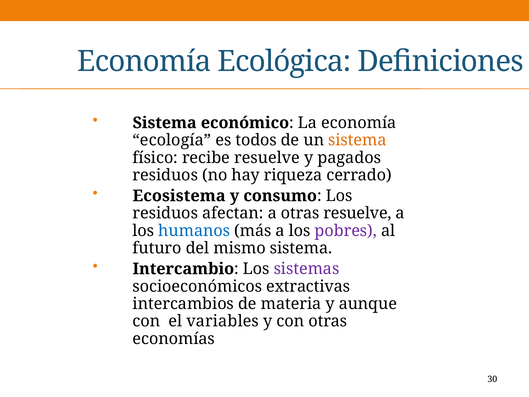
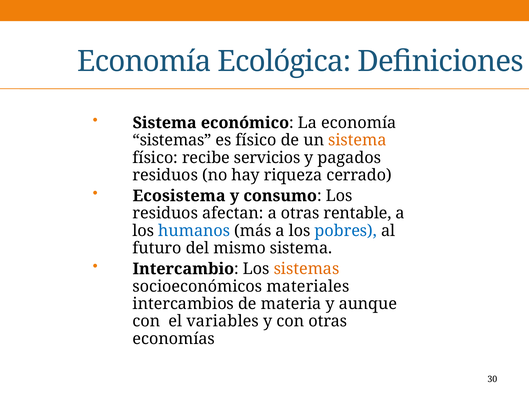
ecología at (172, 140): ecología -> sistemas
es todos: todos -> físico
recibe resuelve: resuelve -> servicios
otras resuelve: resuelve -> rentable
pobres colour: purple -> blue
sistemas at (307, 269) colour: purple -> orange
extractivas: extractivas -> materiales
